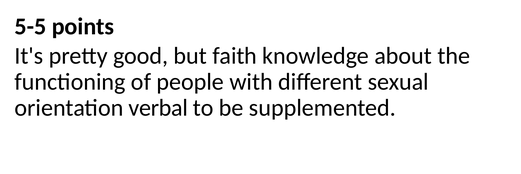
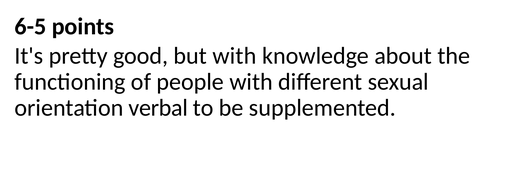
5-5: 5-5 -> 6-5
but faith: faith -> with
